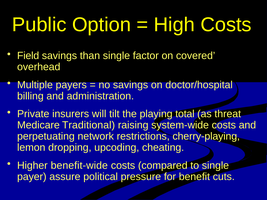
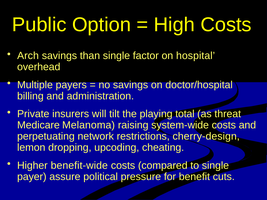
Field: Field -> Arch
covered: covered -> hospital
Traditional: Traditional -> Melanoma
cherry-playing: cherry-playing -> cherry-design
